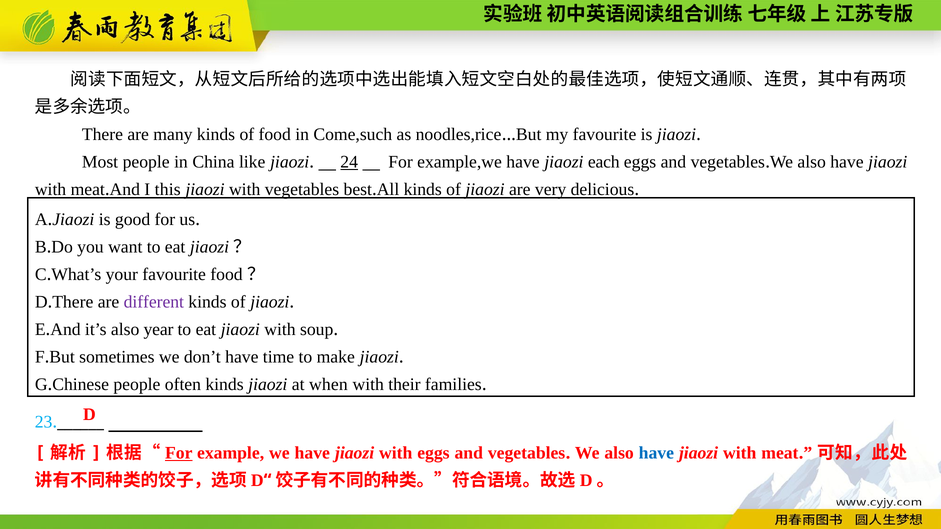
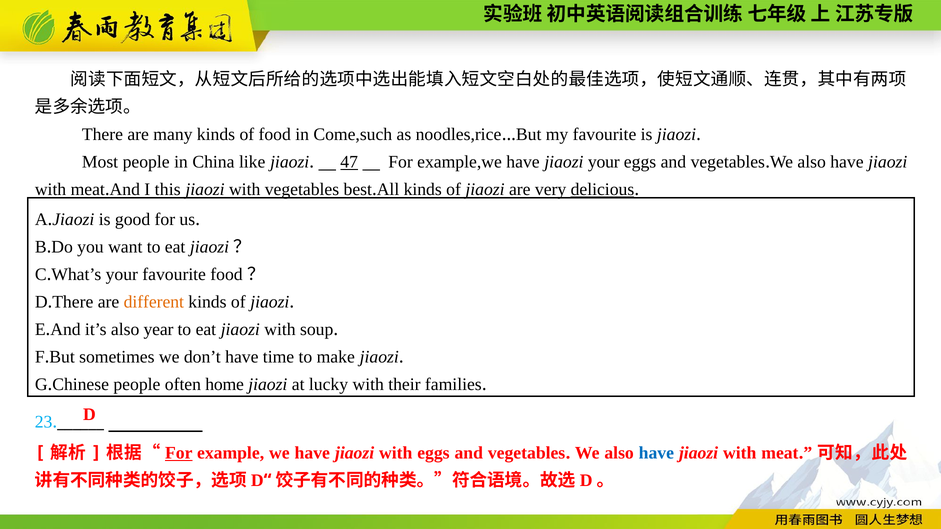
24: 24 -> 47
jiaozi each: each -> your
delicious underline: none -> present
different colour: purple -> orange
often kinds: kinds -> home
when: when -> lucky
